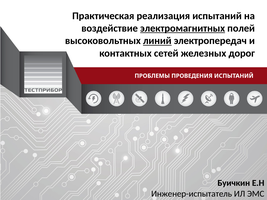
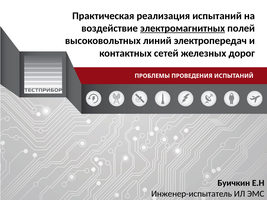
линий underline: present -> none
